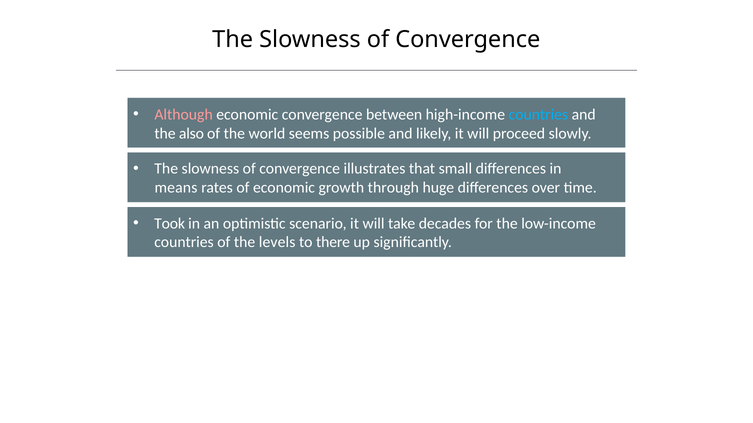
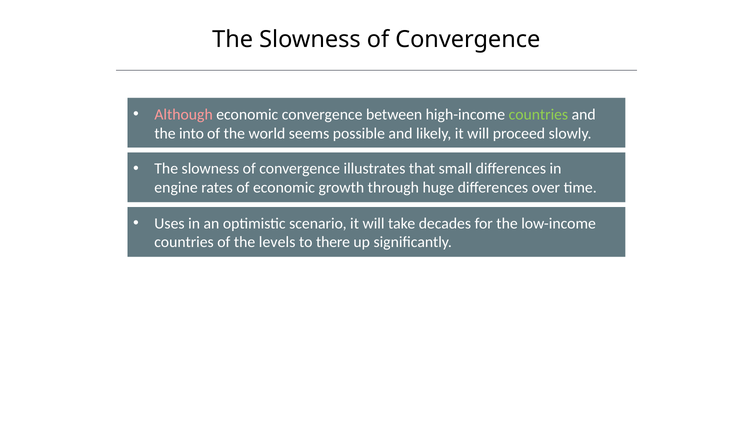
countries at (538, 115) colour: light blue -> light green
also: also -> into
means: means -> engine
Took: Took -> Uses
